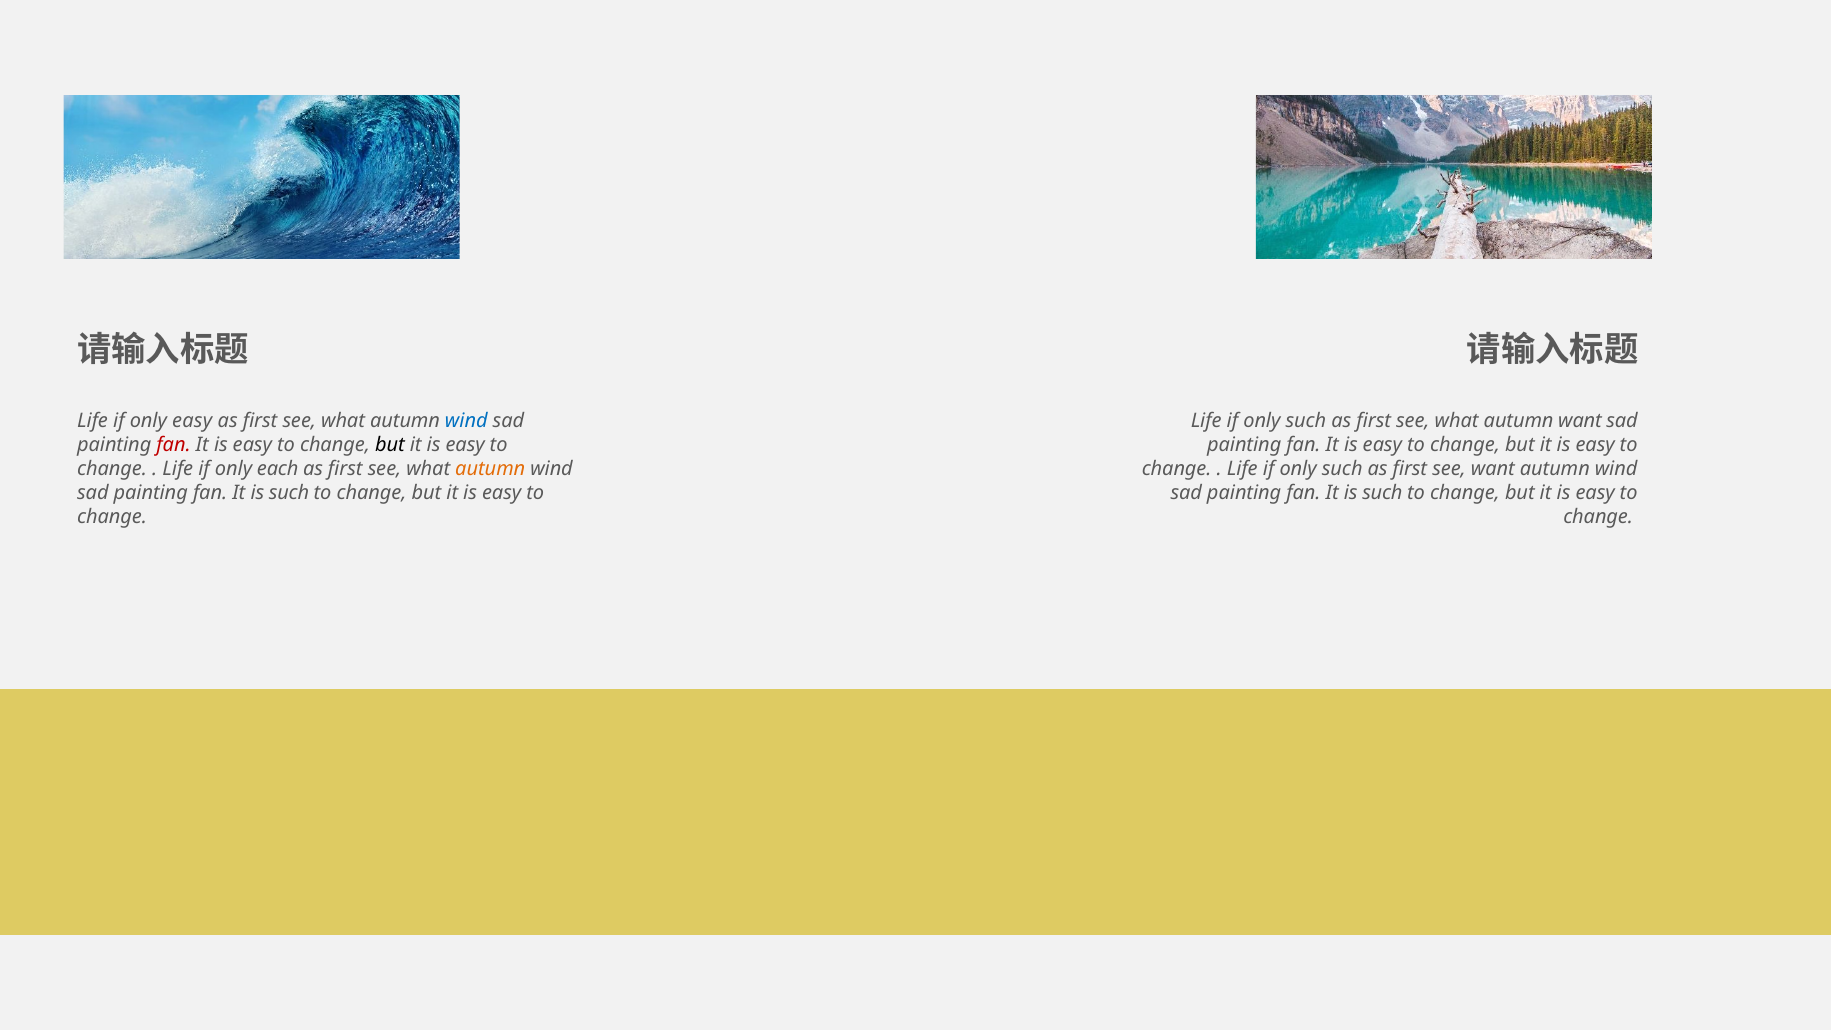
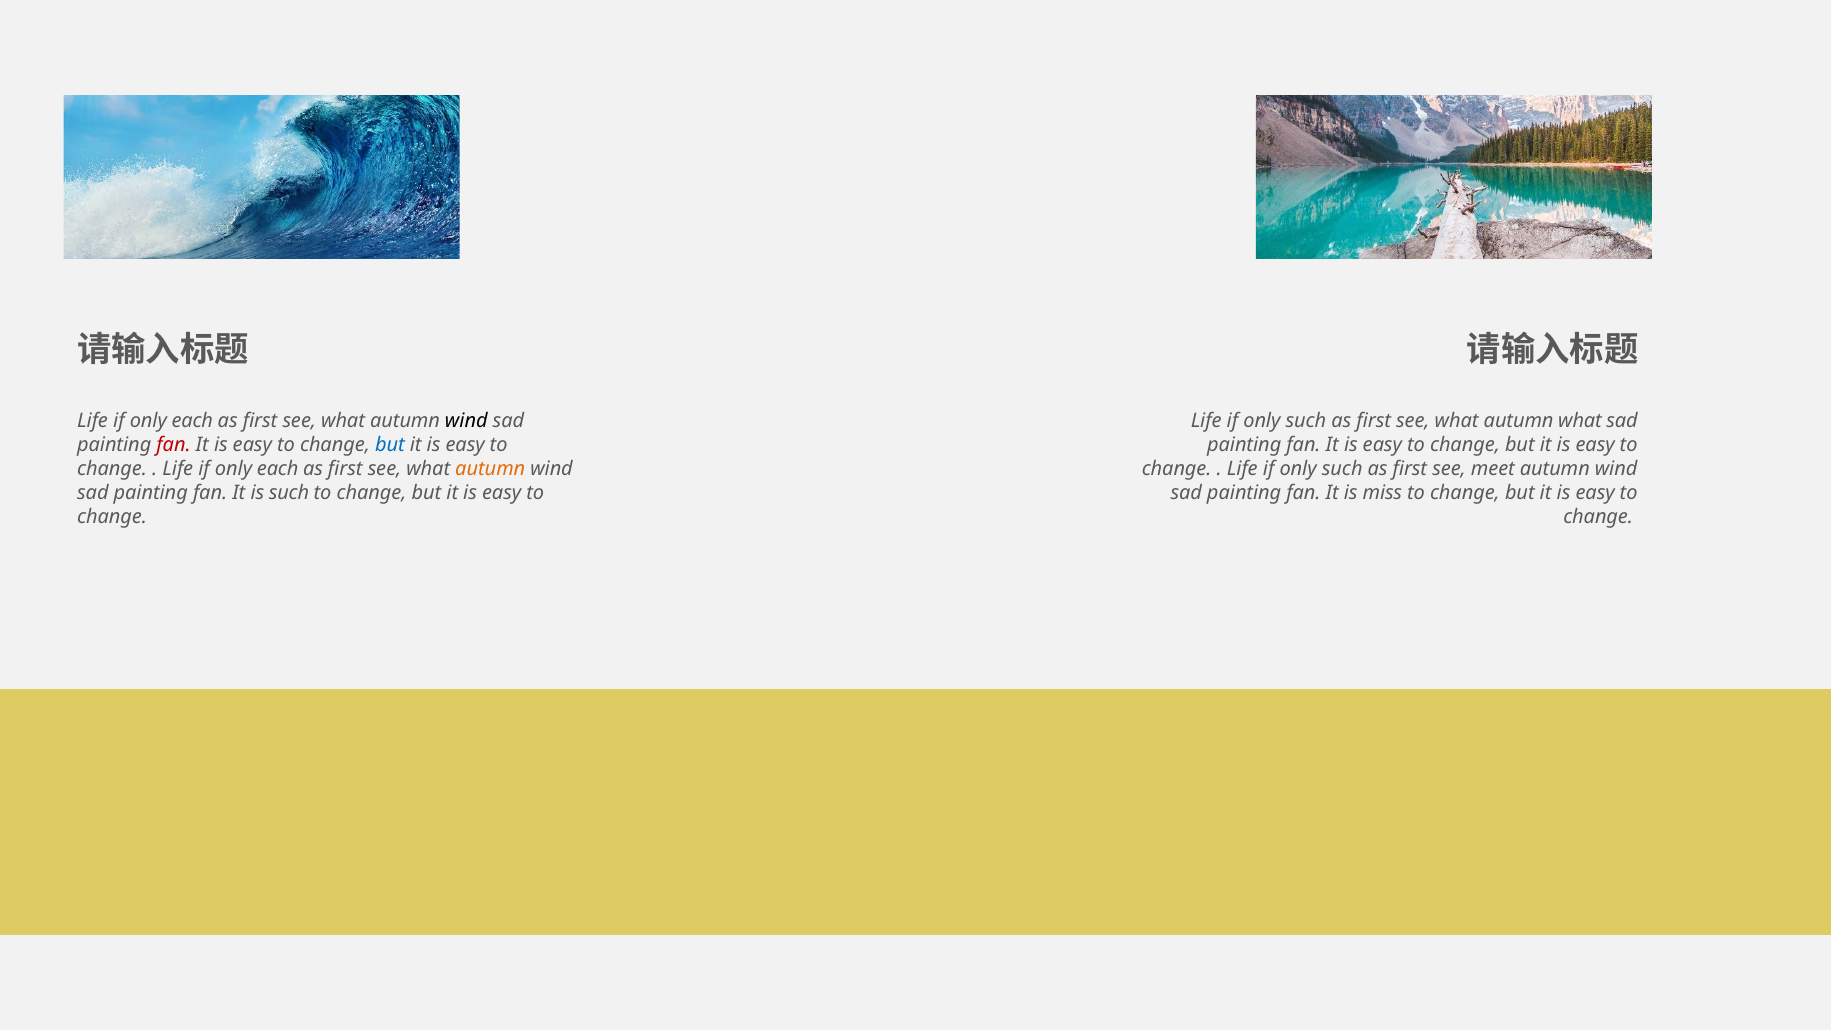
easy at (192, 421): easy -> each
wind at (466, 421) colour: blue -> black
autumn want: want -> what
but at (390, 445) colour: black -> blue
see want: want -> meet
such at (1382, 493): such -> miss
